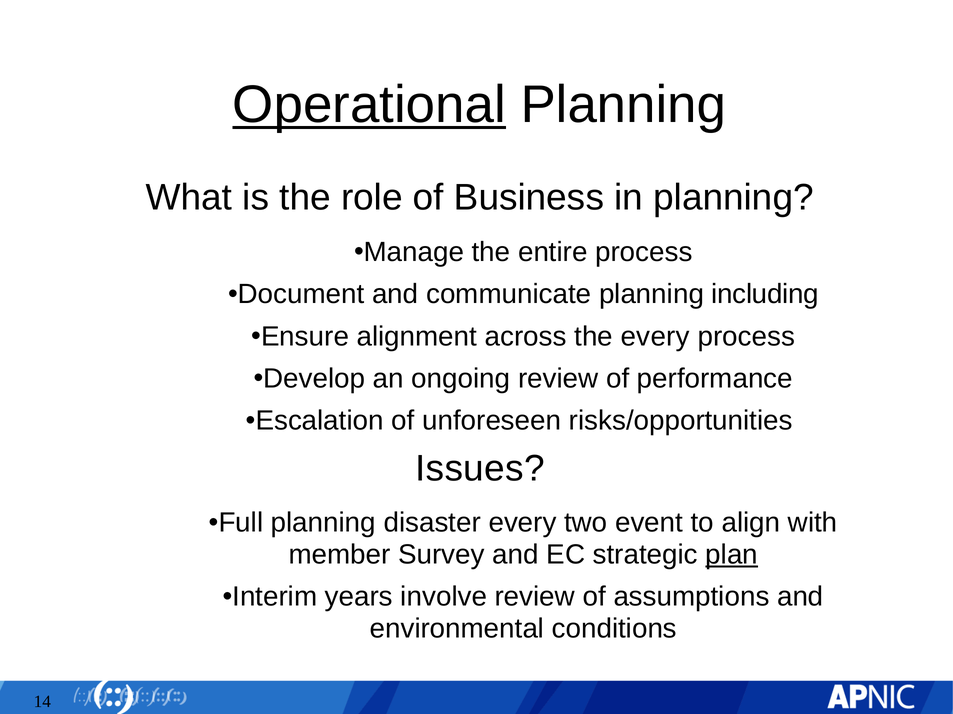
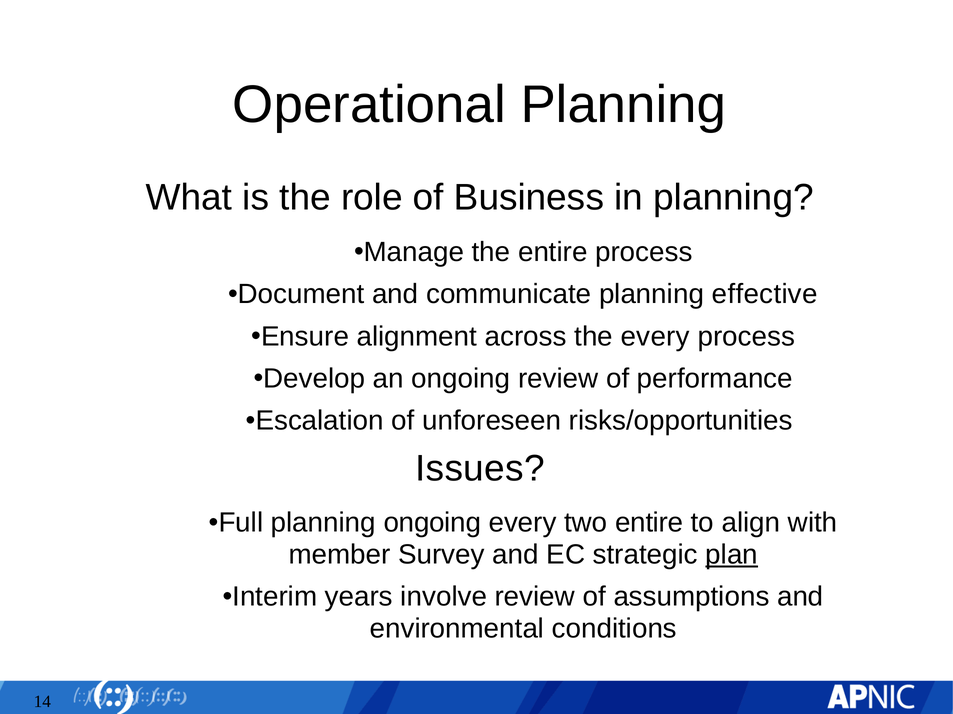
Operational underline: present -> none
including: including -> effective
planning disaster: disaster -> ongoing
two event: event -> entire
